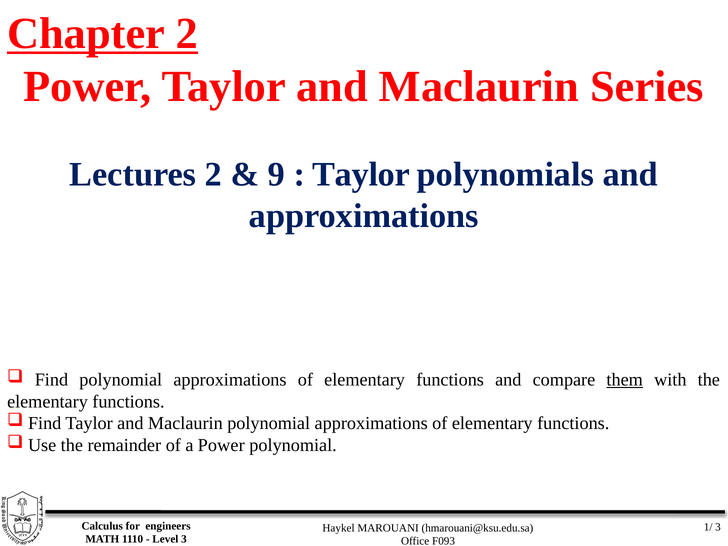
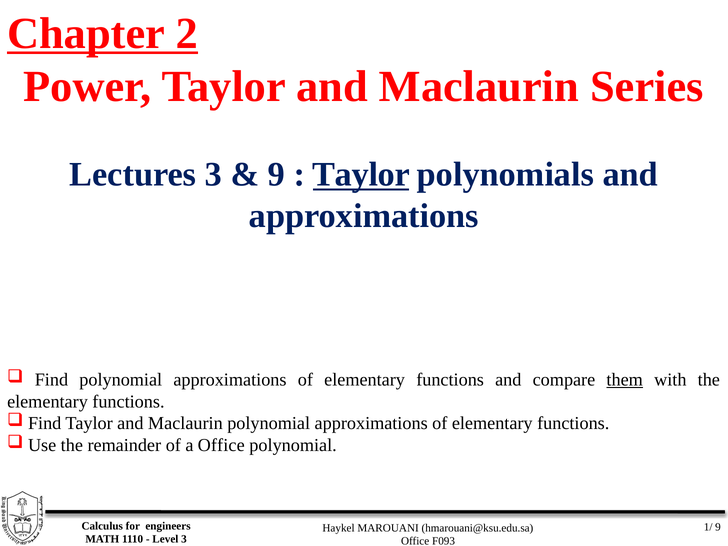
Lectures 2: 2 -> 3
Taylor at (361, 175) underline: none -> present
a Power: Power -> Office
1/ 3: 3 -> 9
